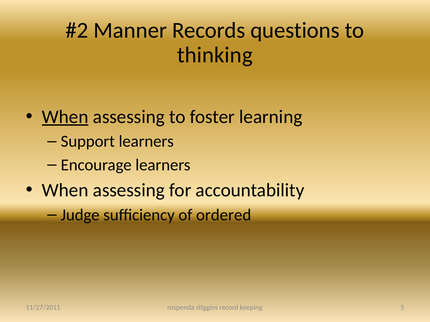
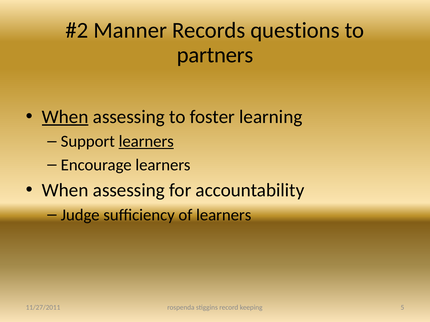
thinking: thinking -> partners
learners at (146, 142) underline: none -> present
of ordered: ordered -> learners
